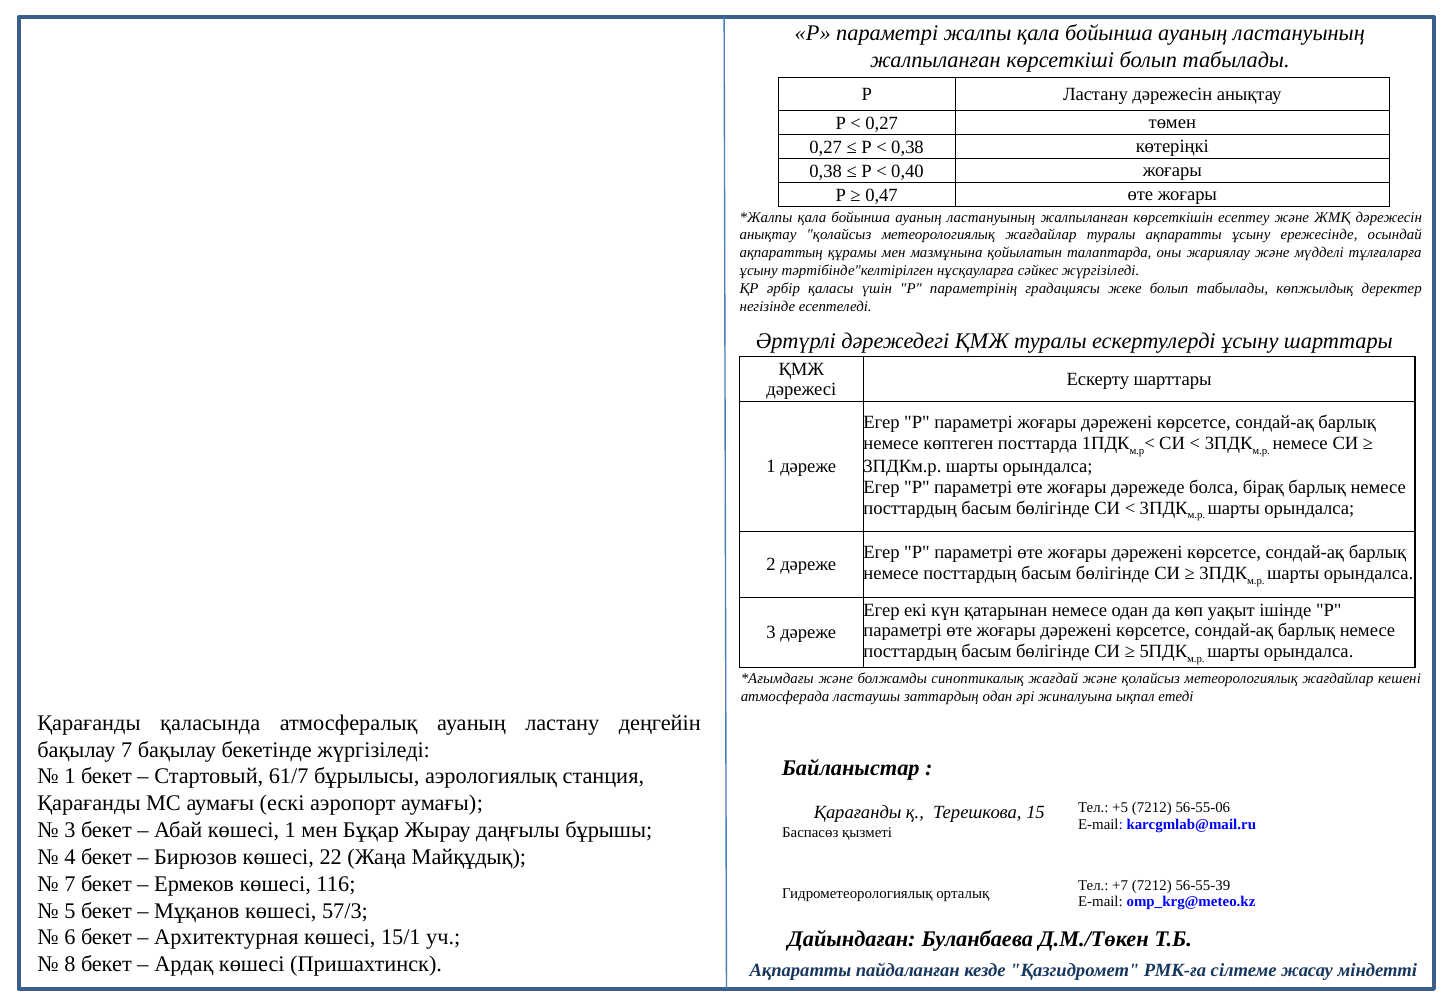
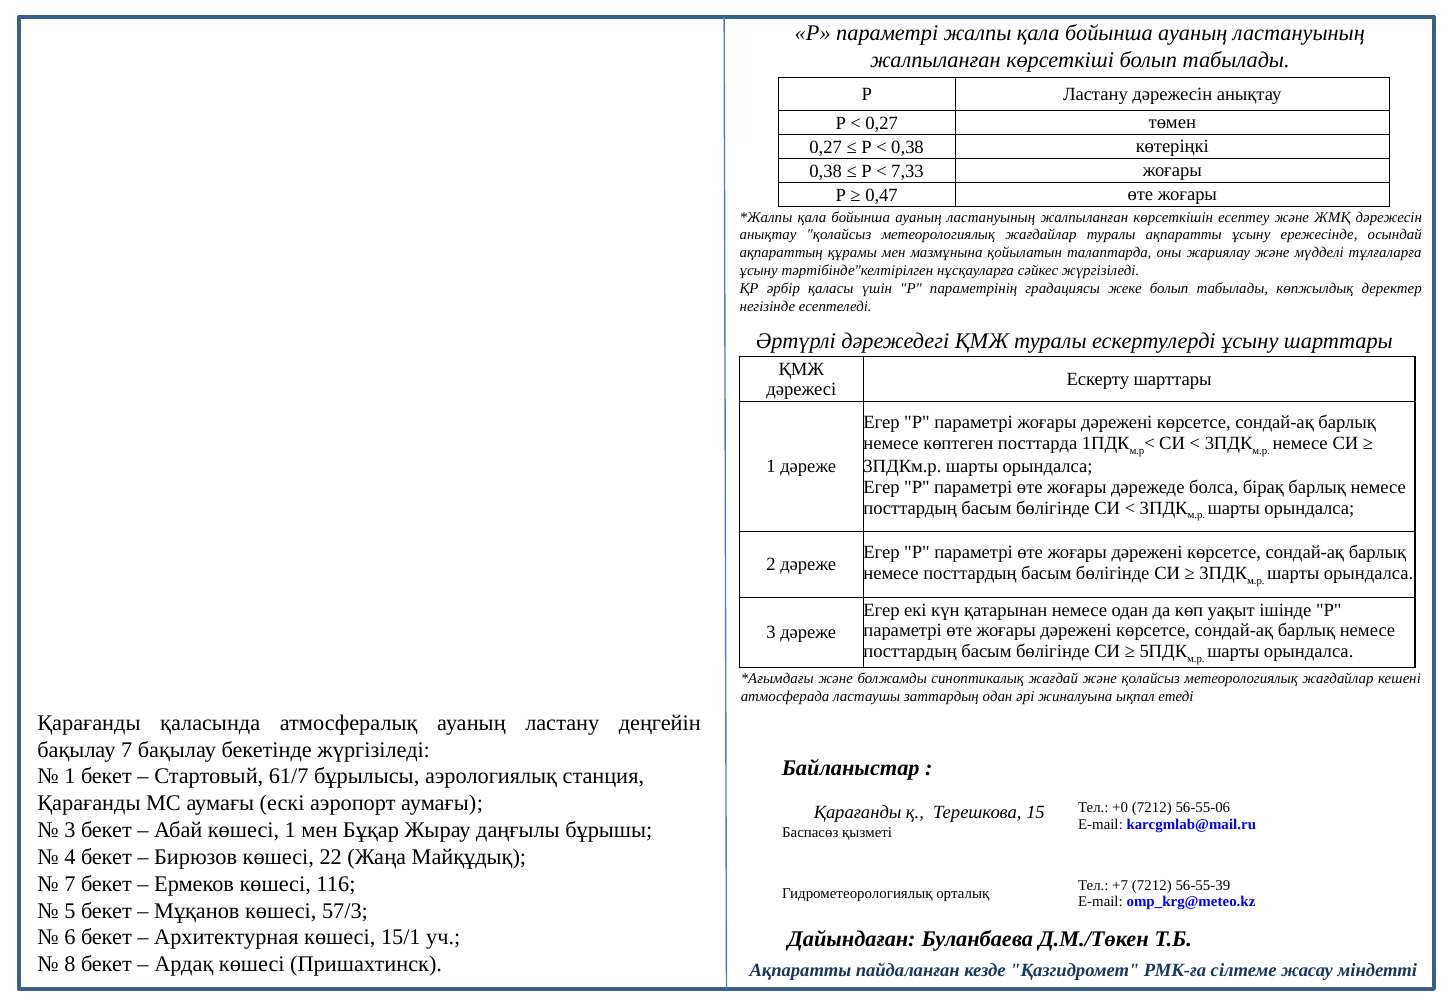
0,40: 0,40 -> 7,33
+5: +5 -> +0
